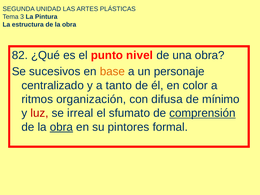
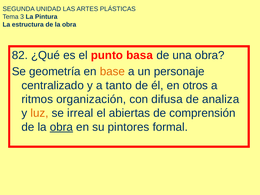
nivel: nivel -> basa
sucesivos: sucesivos -> geometría
color: color -> otros
mínimo: mínimo -> analiza
luz colour: red -> orange
sfumato: sfumato -> abiertas
comprensión underline: present -> none
